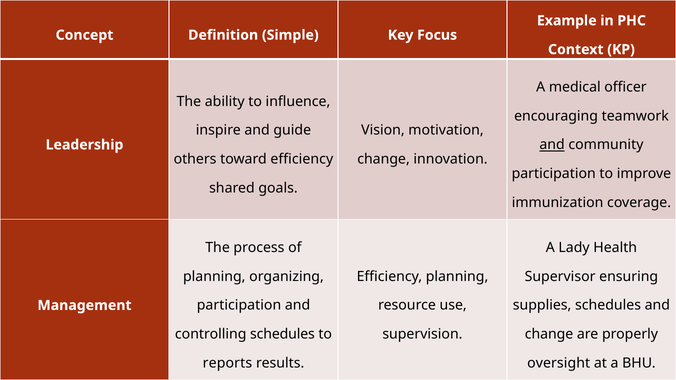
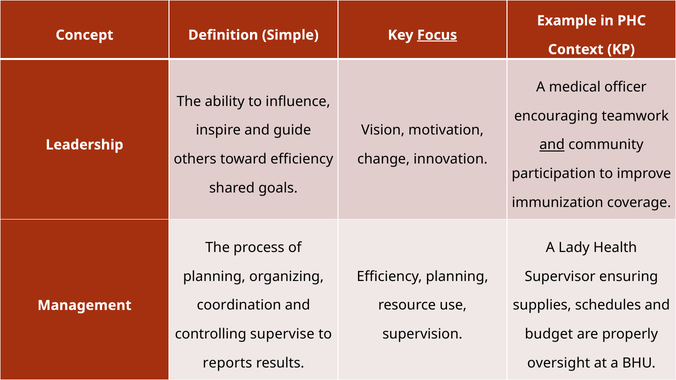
Focus underline: none -> present
participation at (239, 306): participation -> coordination
controlling schedules: schedules -> supervise
change at (549, 334): change -> budget
